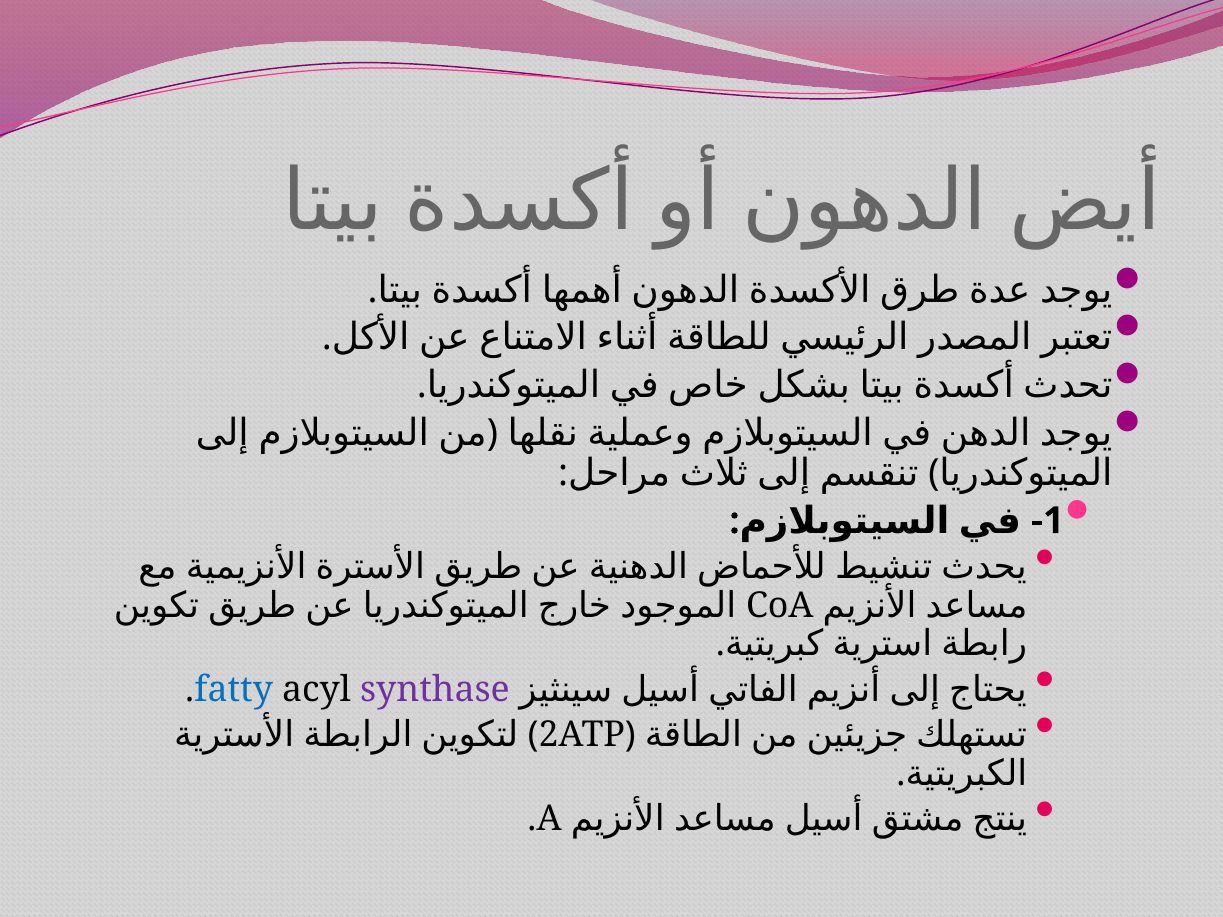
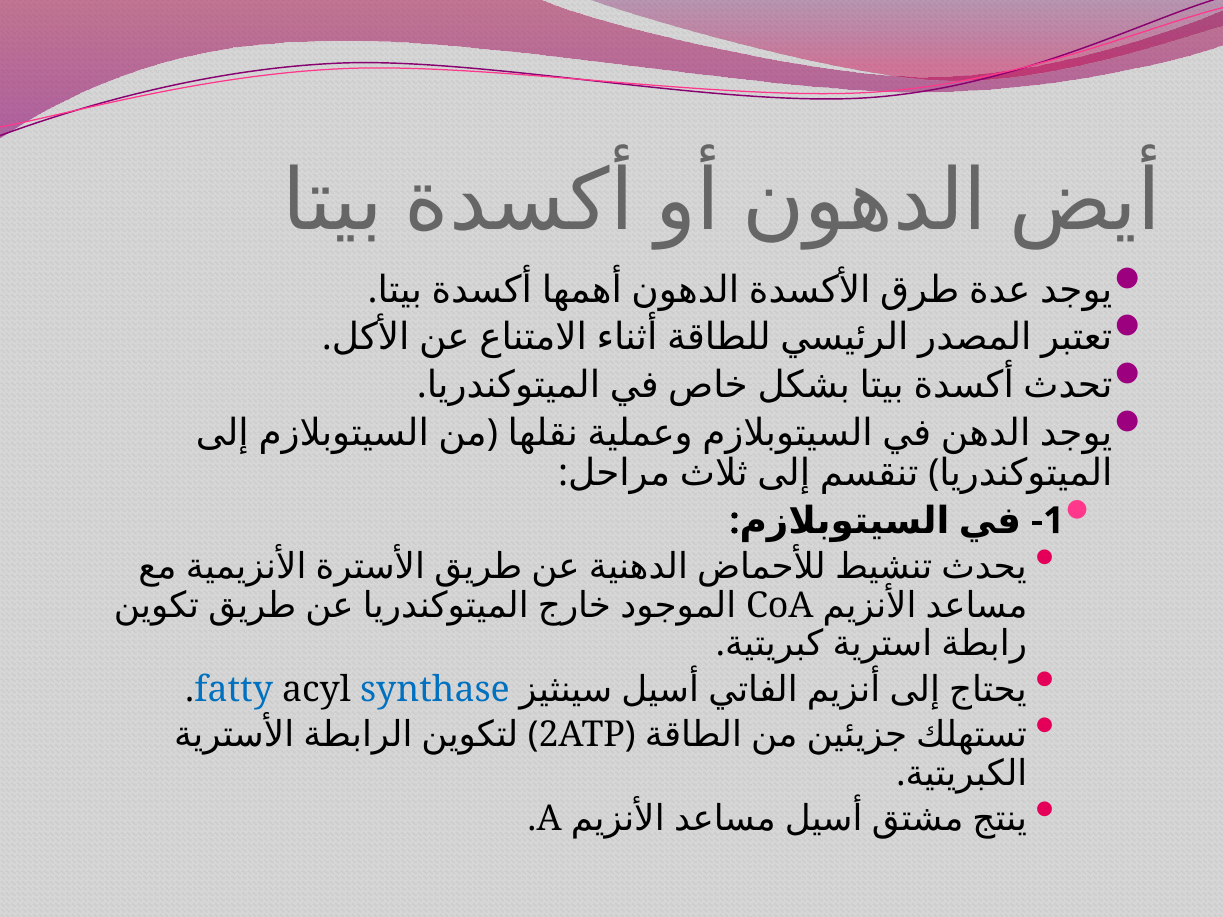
synthase colour: purple -> blue
